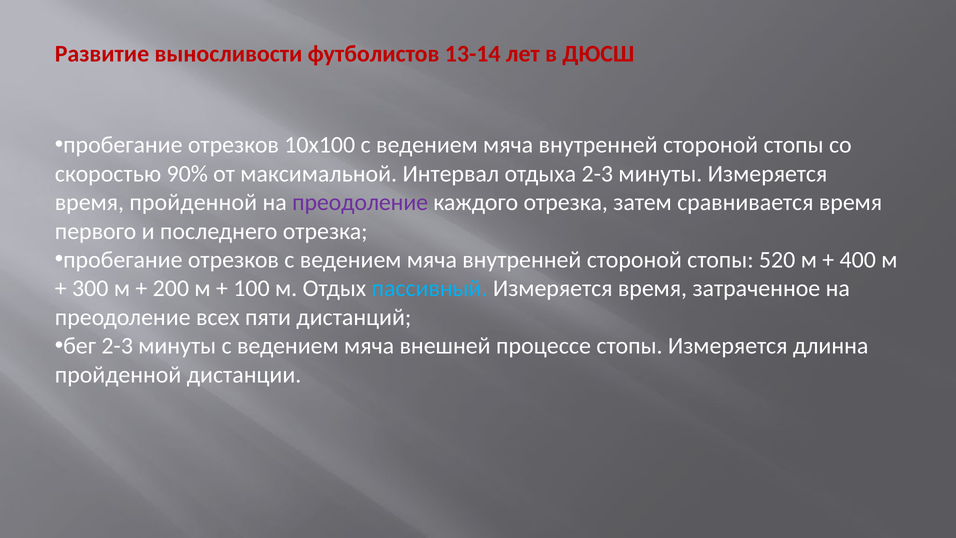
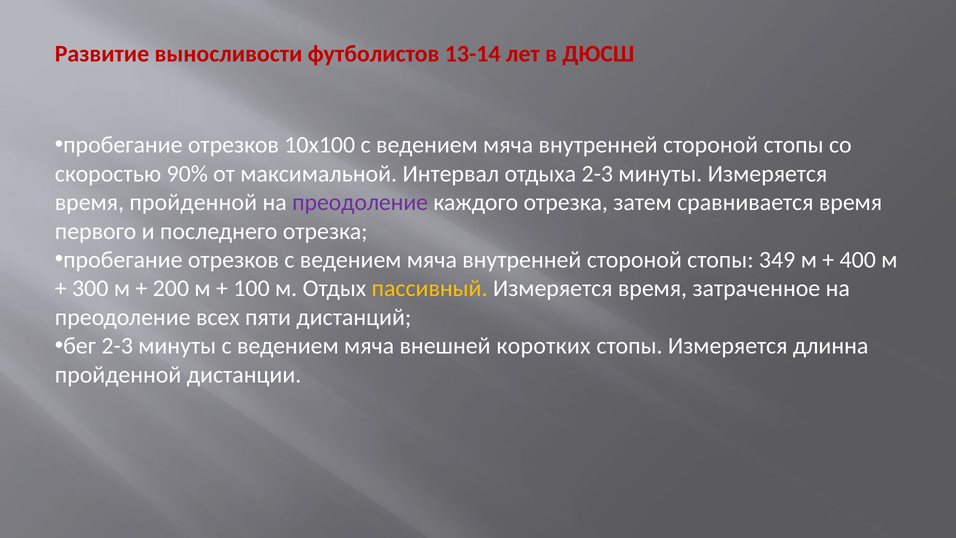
520: 520 -> 349
пассивный colour: light blue -> yellow
процессе: процессе -> коротких
